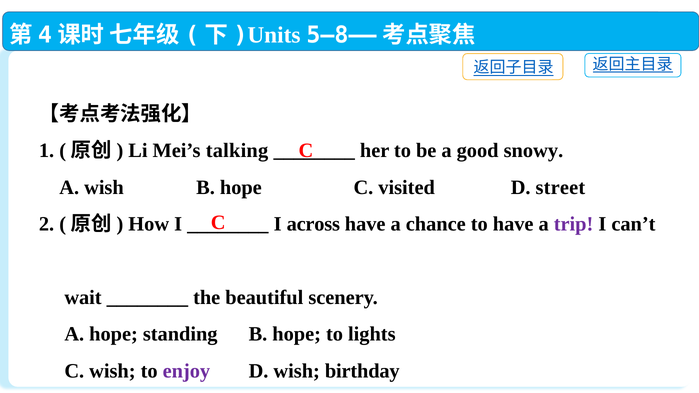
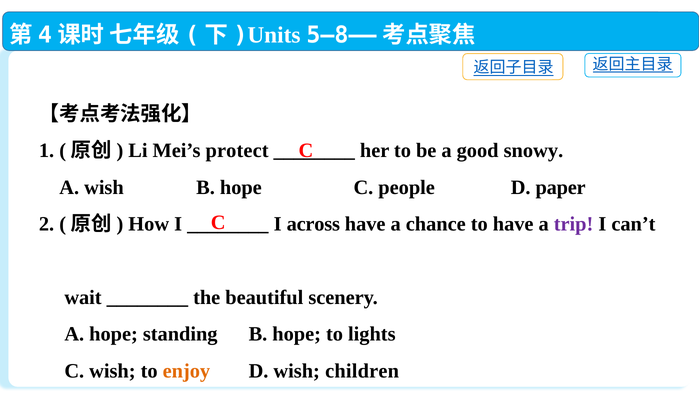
talking: talking -> protect
visited: visited -> people
street: street -> paper
enjoy colour: purple -> orange
birthday: birthday -> children
